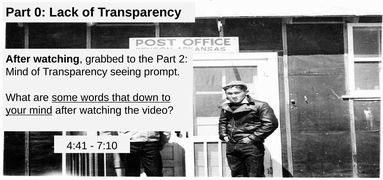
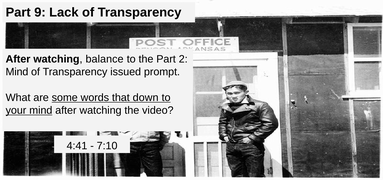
0: 0 -> 9
grabbed: grabbed -> balance
seeing: seeing -> issued
